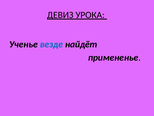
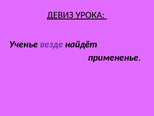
везде colour: blue -> purple
